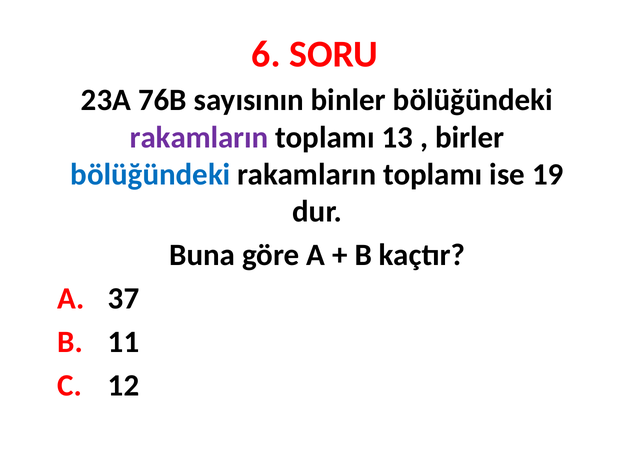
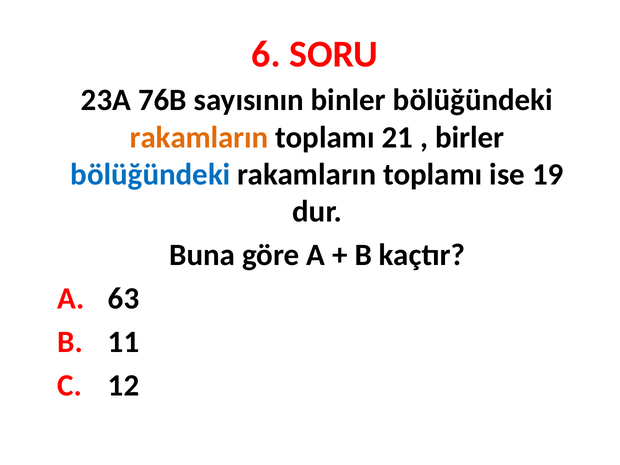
rakamların at (199, 137) colour: purple -> orange
13: 13 -> 21
37: 37 -> 63
